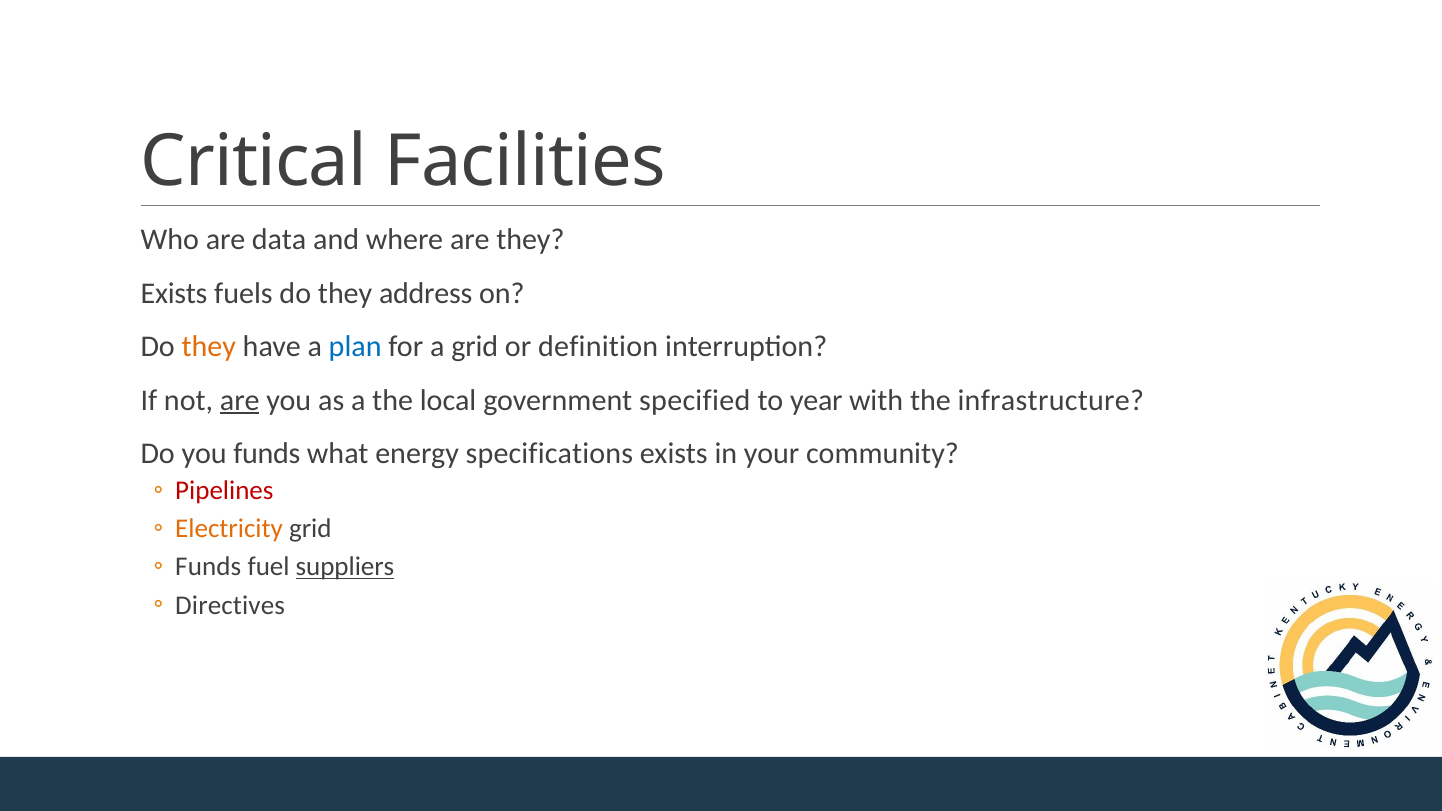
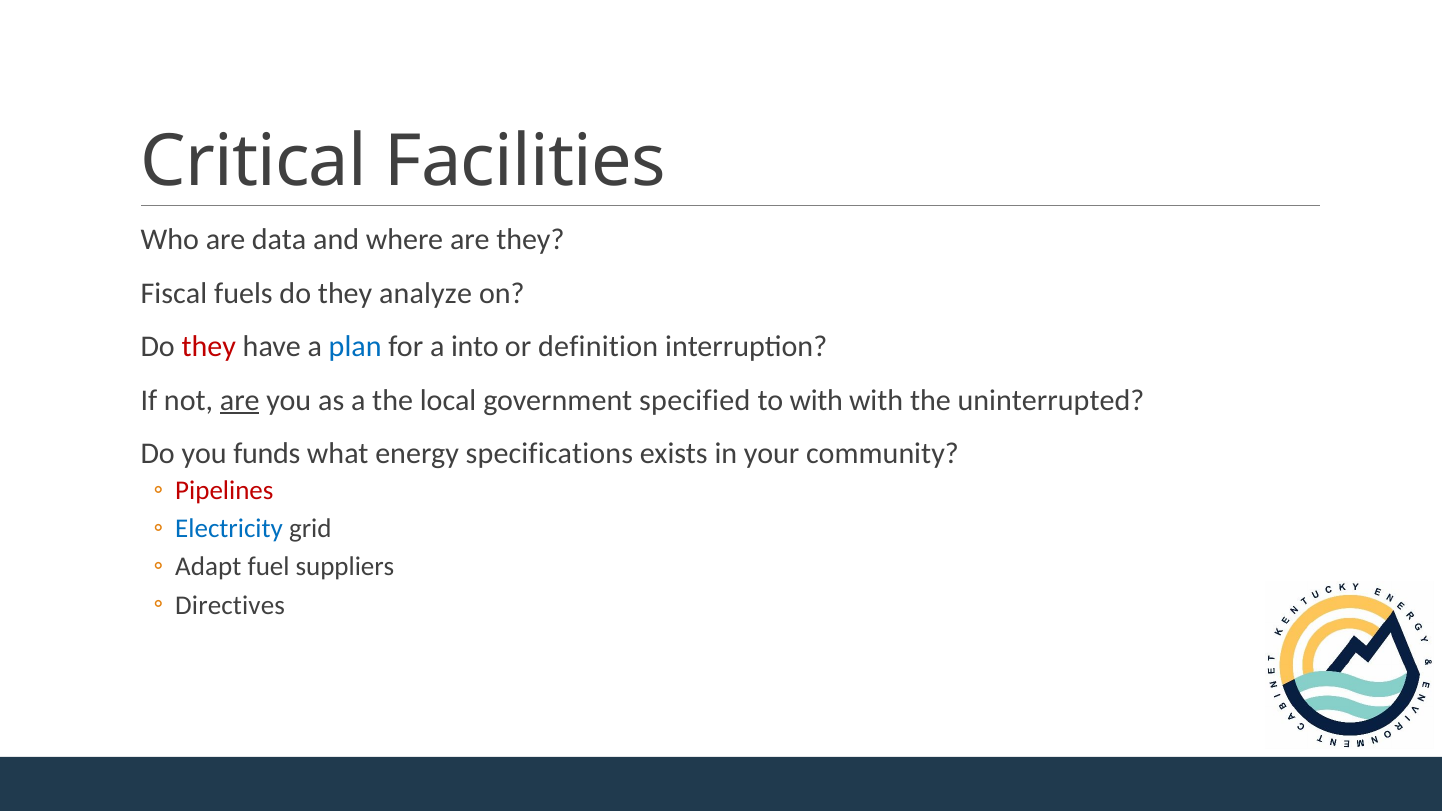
Exists at (174, 293): Exists -> Fiscal
address: address -> analyze
they at (209, 347) colour: orange -> red
a grid: grid -> into
to year: year -> with
infrastructure: infrastructure -> uninterrupted
Electricity colour: orange -> blue
Funds at (208, 567): Funds -> Adapt
suppliers underline: present -> none
